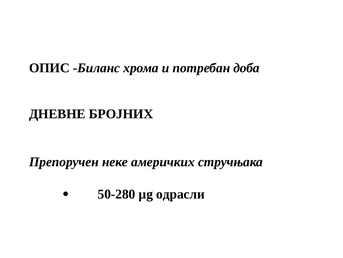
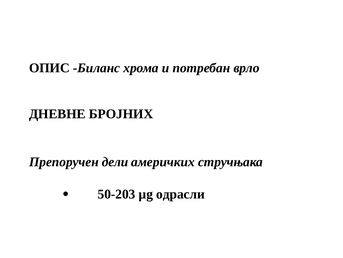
доба: доба -> врло
неке: неке -> дели
50-280: 50-280 -> 50-203
